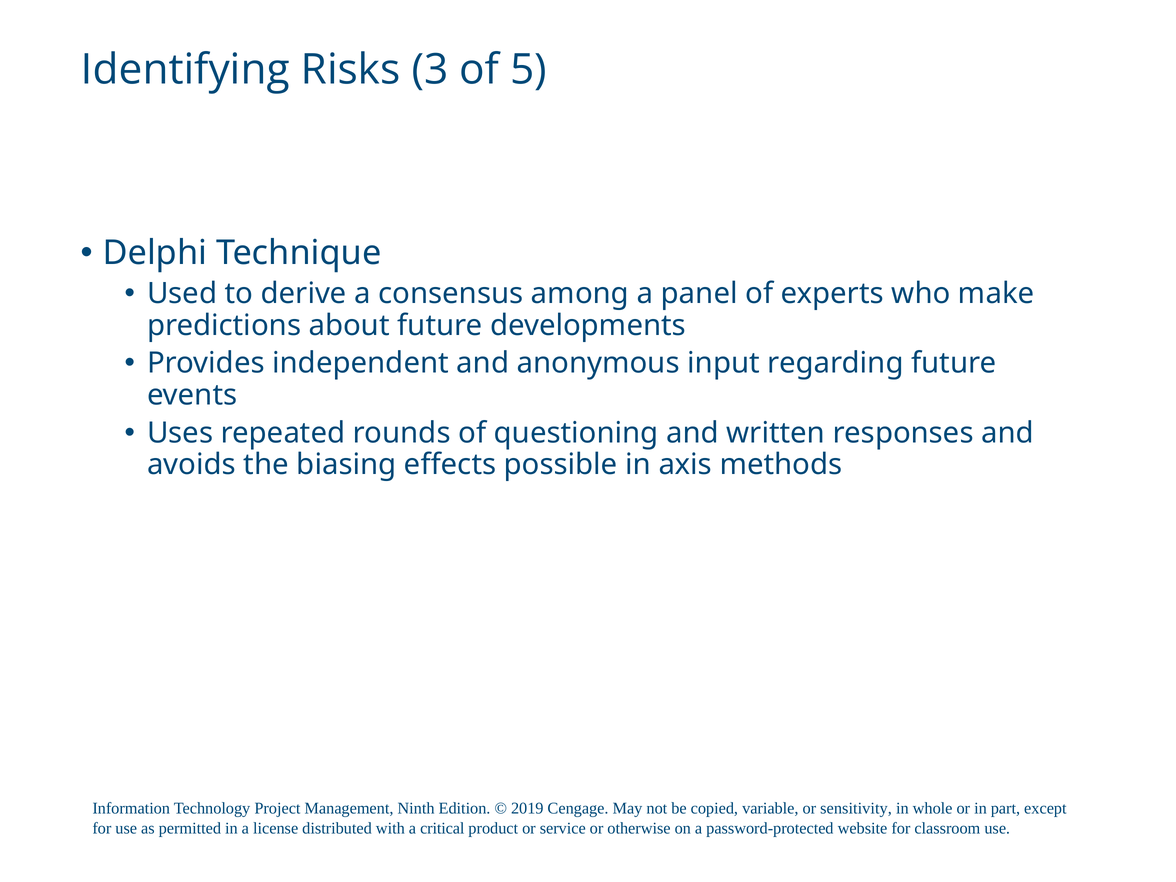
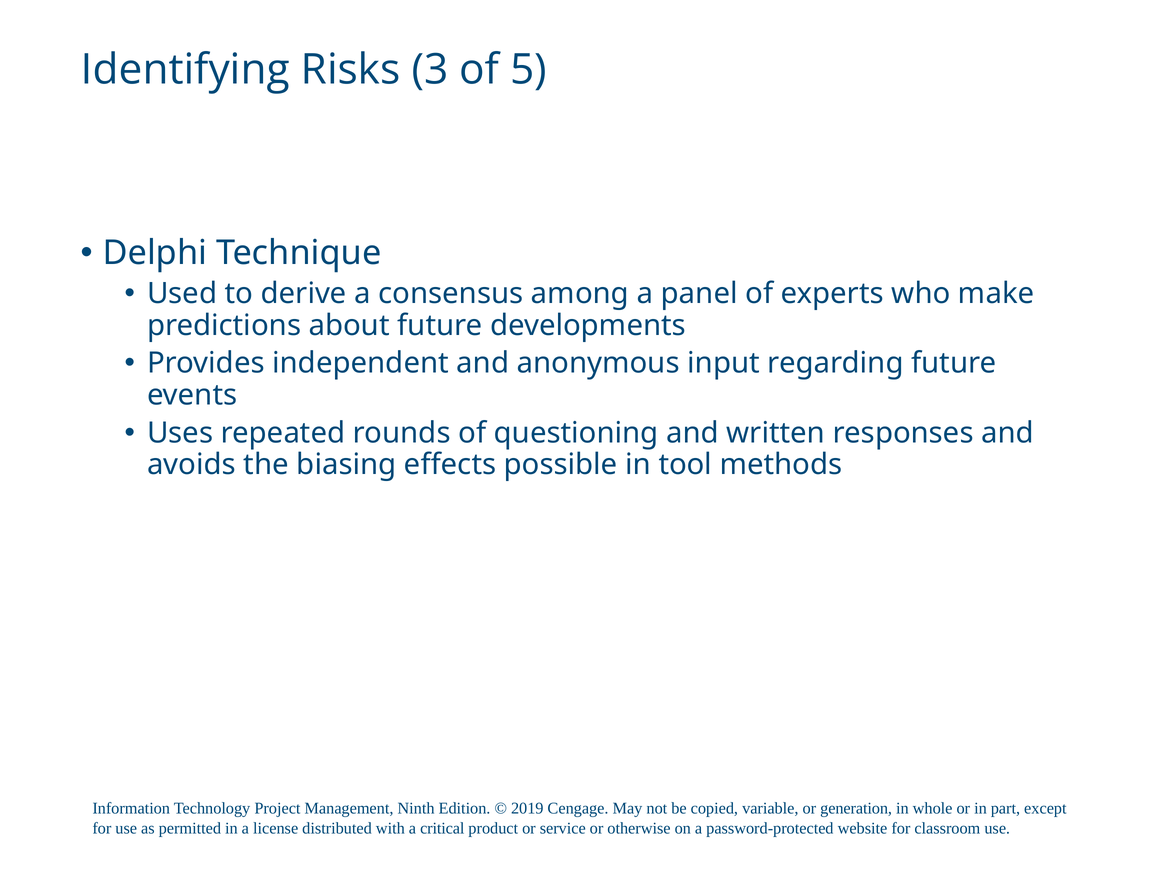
axis: axis -> tool
sensitivity: sensitivity -> generation
